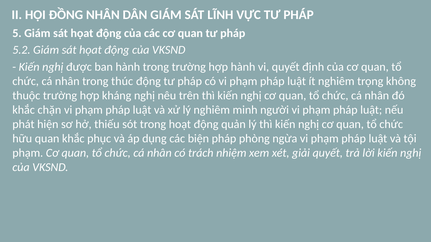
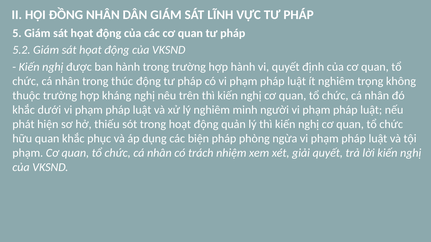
chặn: chặn -> dưới
